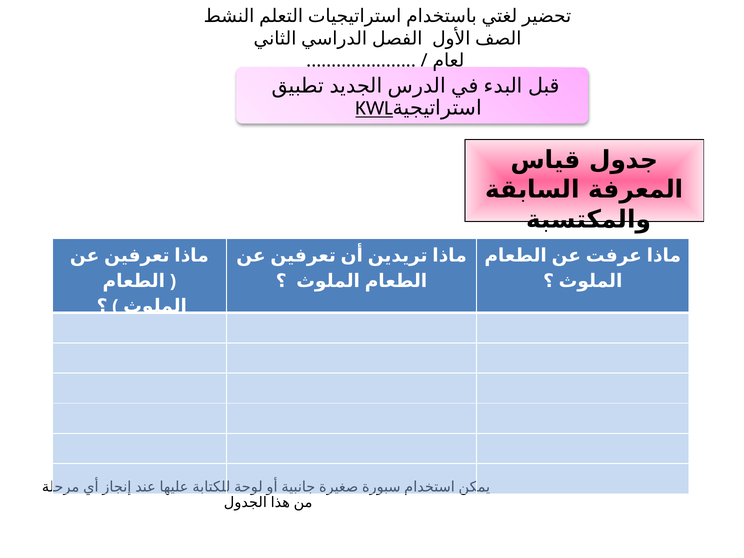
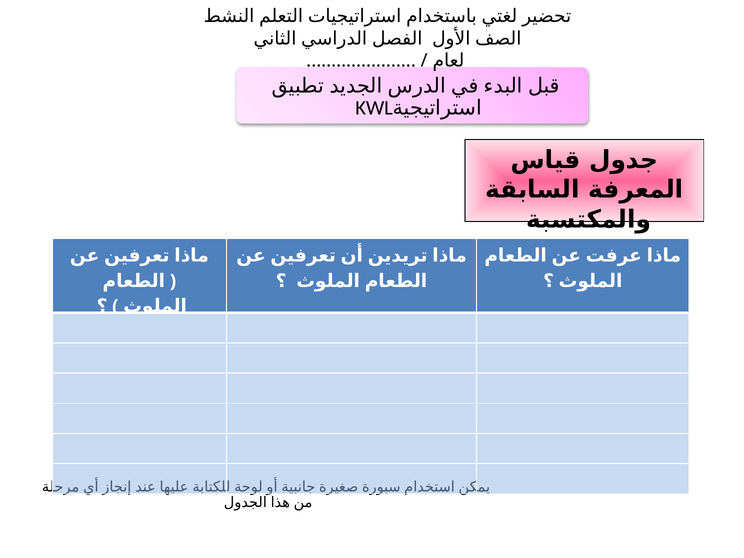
KWL at (374, 108) underline: present -> none
